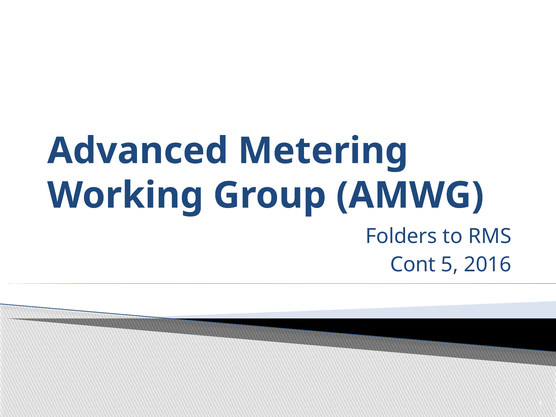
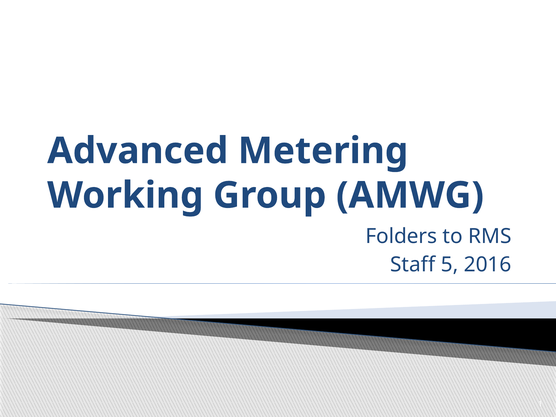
Cont: Cont -> Staff
